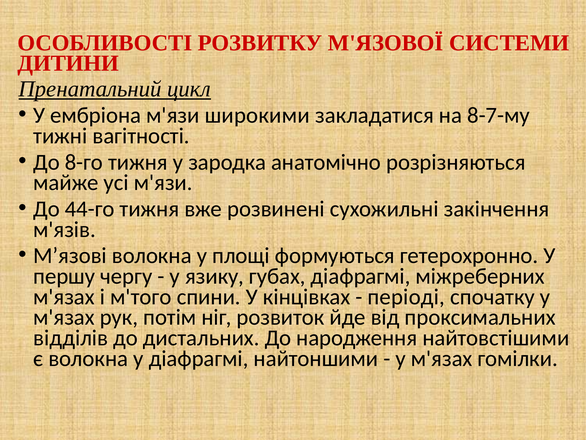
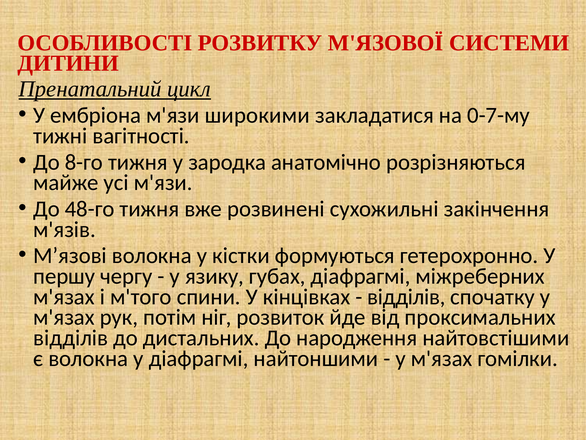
8-7-му: 8-7-му -> 0-7-му
44-го: 44-го -> 48-го
площі: площі -> кістки
періоді at (406, 297): періоді -> відділів
